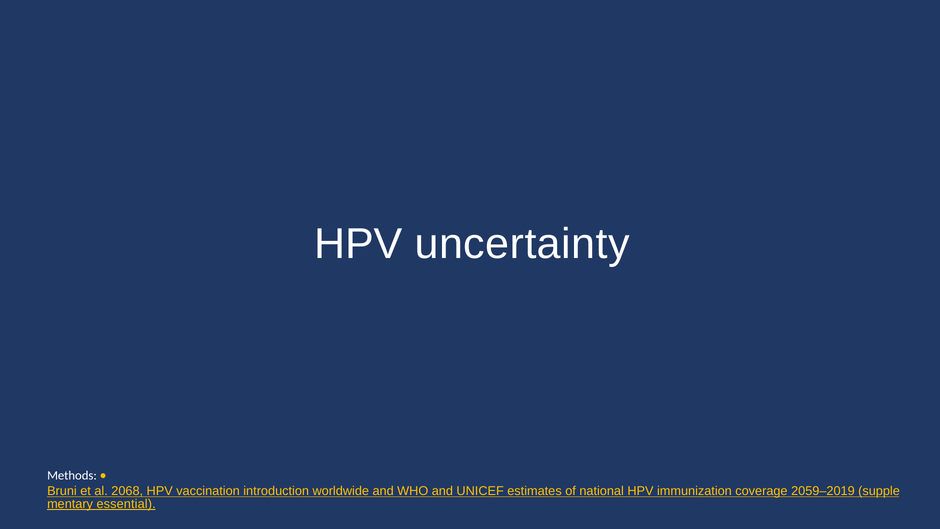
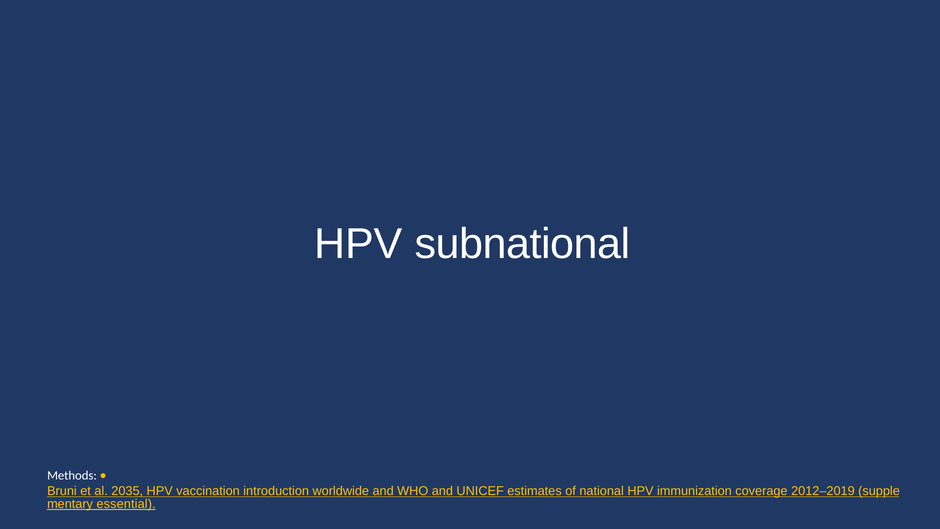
uncertainty: uncertainty -> subnational
2068: 2068 -> 2035
2059–2019: 2059–2019 -> 2012–2019
